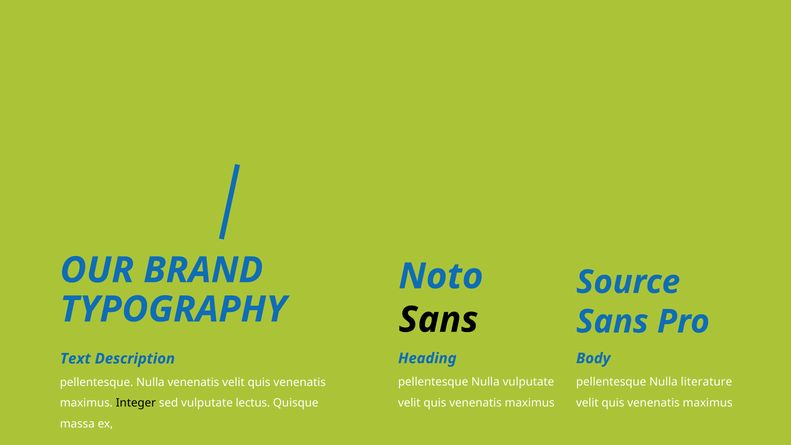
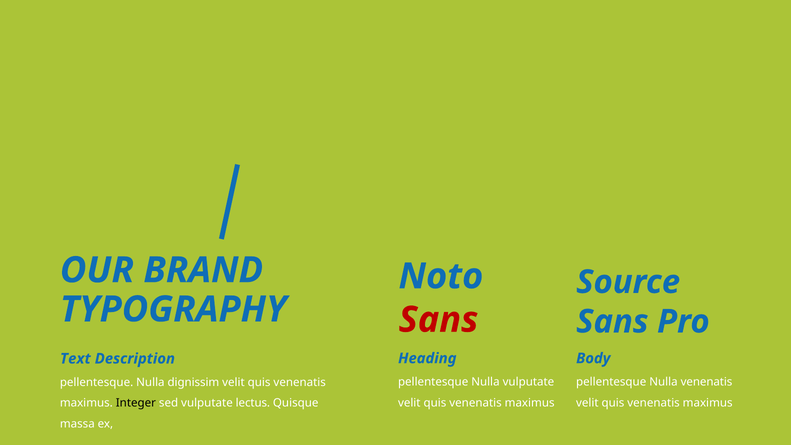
Sans at (438, 320) colour: black -> red
Nulla literature: literature -> venenatis
Nulla venenatis: venenatis -> dignissim
